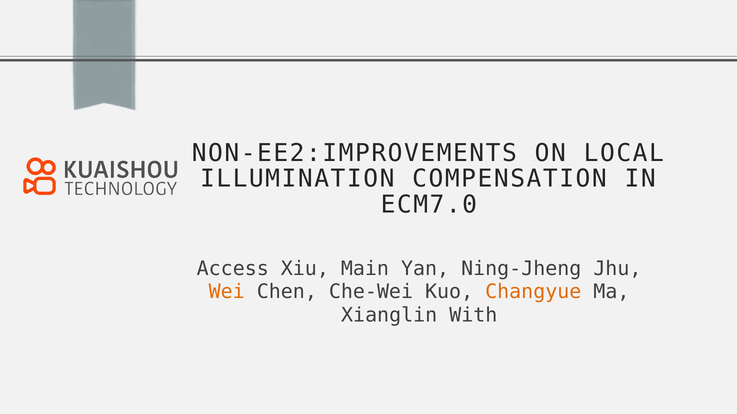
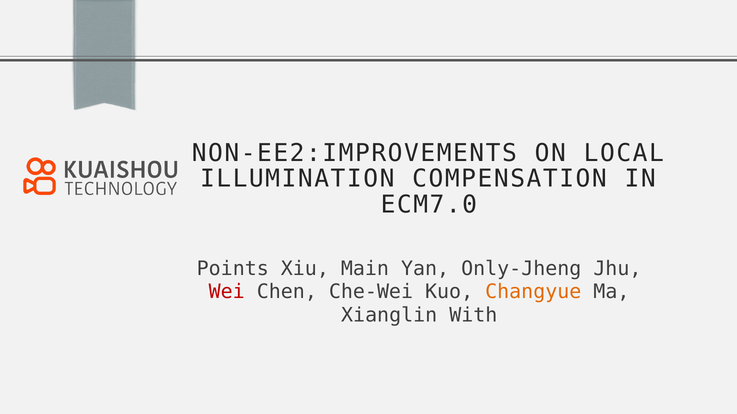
Access: Access -> Points
Ning-Jheng: Ning-Jheng -> Only-Jheng
Wei colour: orange -> red
